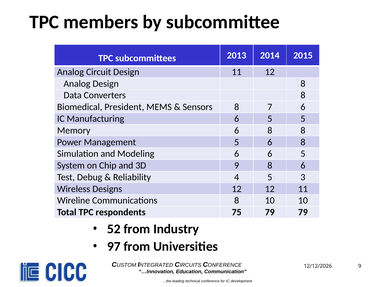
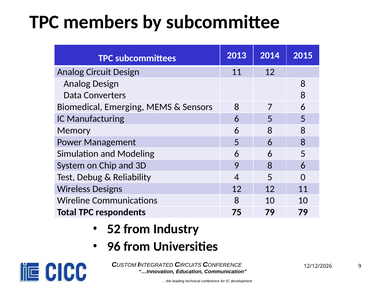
President: President -> Emerging
3: 3 -> 0
97: 97 -> 96
